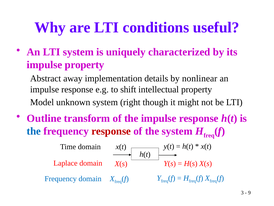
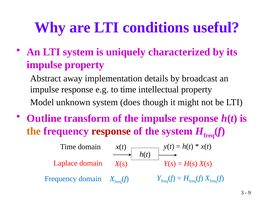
nonlinear: nonlinear -> broadcast
to shift: shift -> time
right: right -> does
the at (34, 131) colour: blue -> orange
